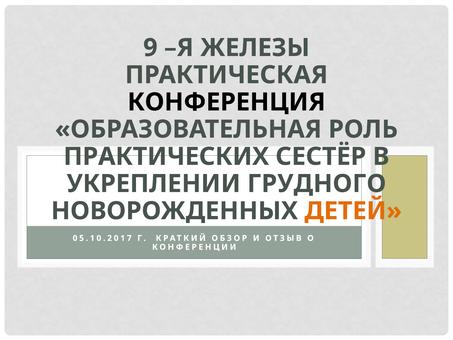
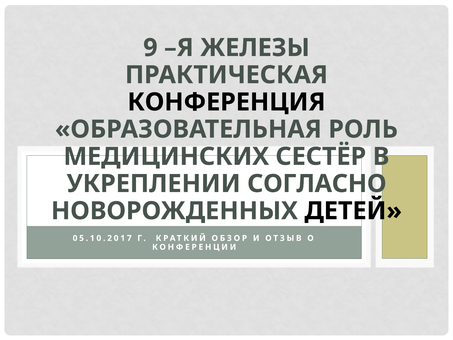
ПРАКТИЧЕСКИХ: ПРАКТИЧЕСКИХ -> МЕДИЦИНСКИХ
ГРУДНОГО: ГРУДНОГО -> СОГЛАСНО
ДЕТЕЙ colour: orange -> black
